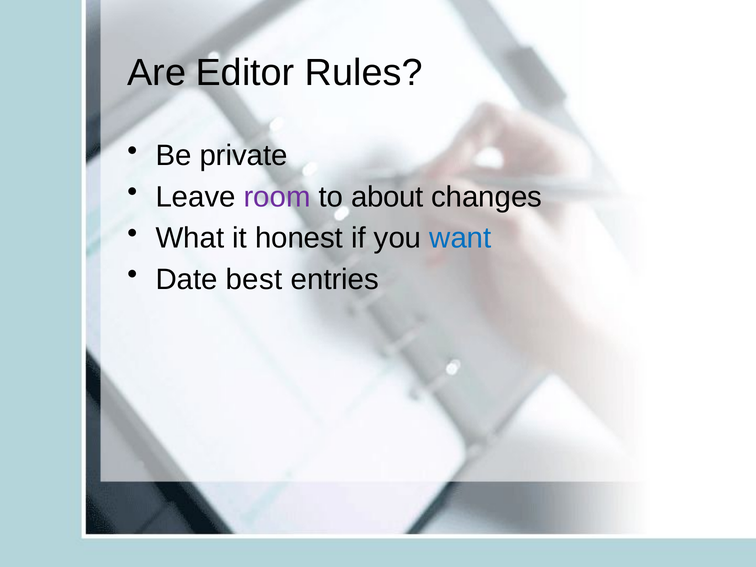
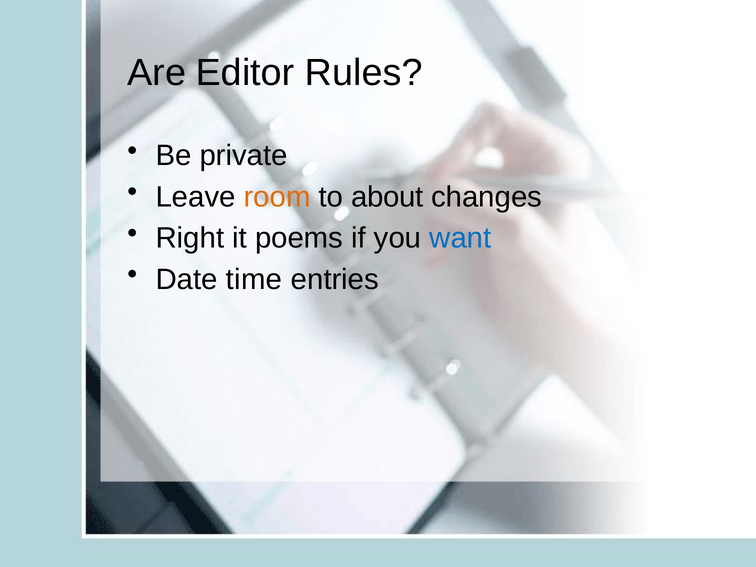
room colour: purple -> orange
What: What -> Right
honest: honest -> poems
best: best -> time
